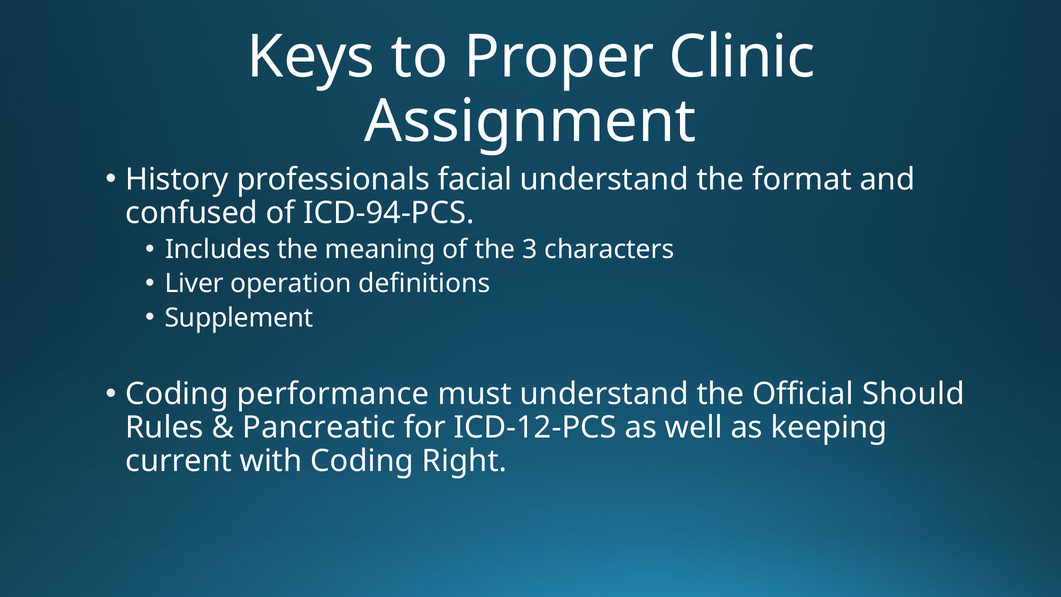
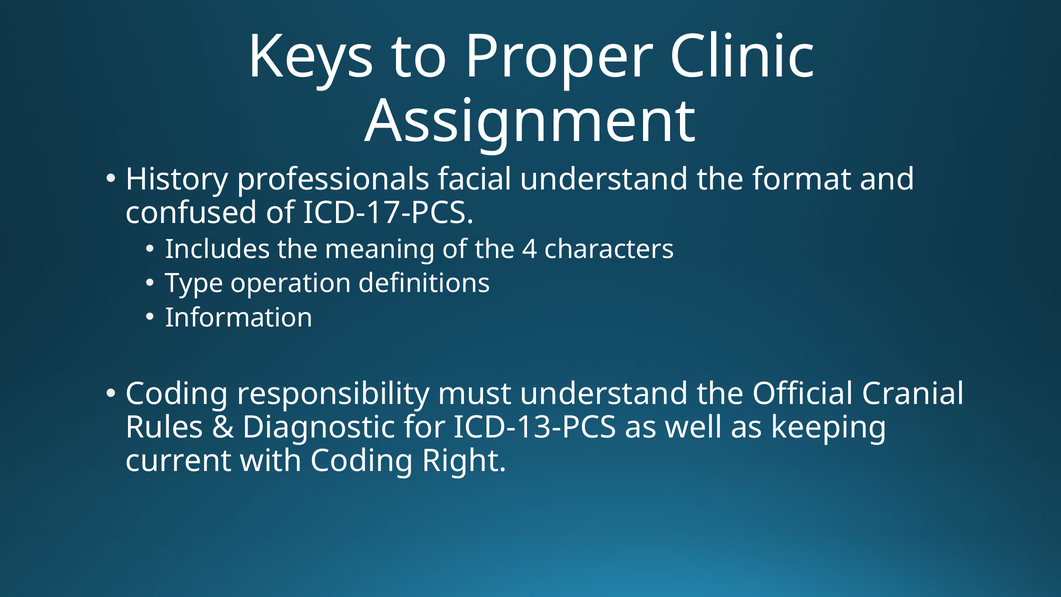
ICD-94-PCS: ICD-94-PCS -> ICD-17-PCS
3: 3 -> 4
Liver: Liver -> Type
Supplement: Supplement -> Information
performance: performance -> responsibility
Should: Should -> Cranial
Pancreatic: Pancreatic -> Diagnostic
ICD-12-PCS: ICD-12-PCS -> ICD-13-PCS
